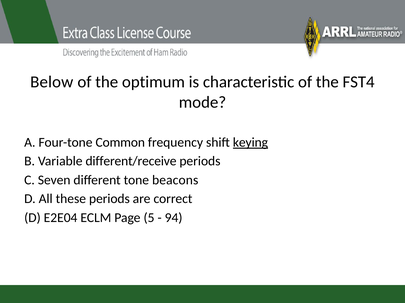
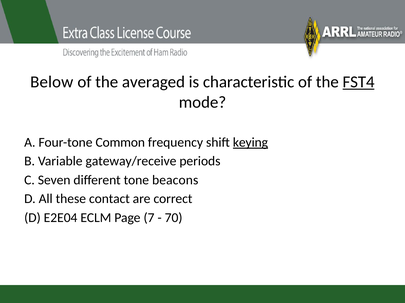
optimum: optimum -> averaged
FST4 underline: none -> present
different/receive: different/receive -> gateway/receive
these periods: periods -> contact
5: 5 -> 7
94: 94 -> 70
